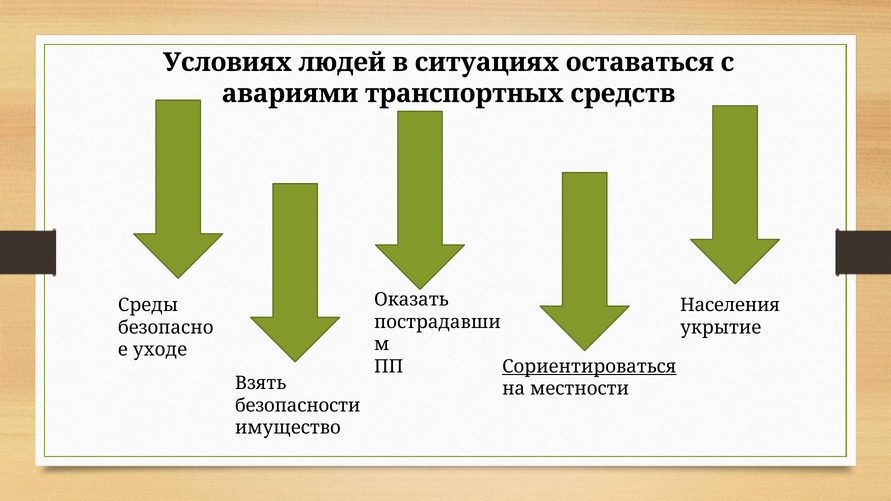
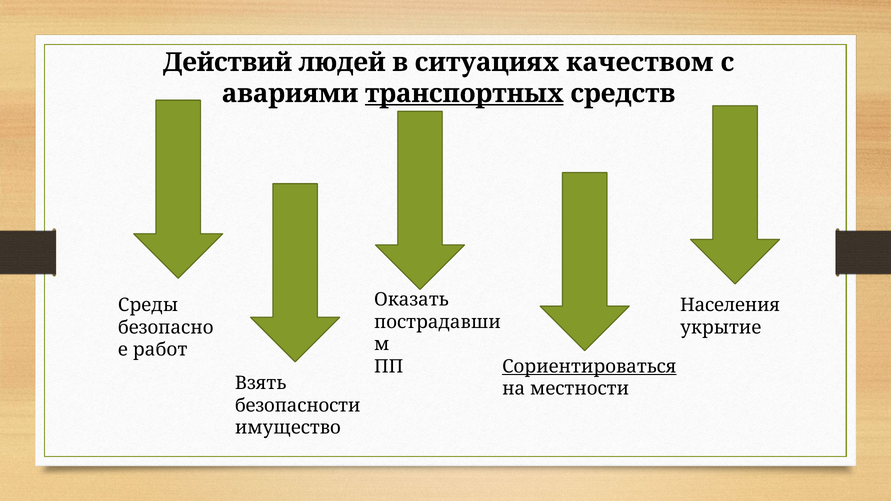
Условиях: Условиях -> Действий
оставаться: оставаться -> качеством
транспортных underline: none -> present
уходе: уходе -> работ
